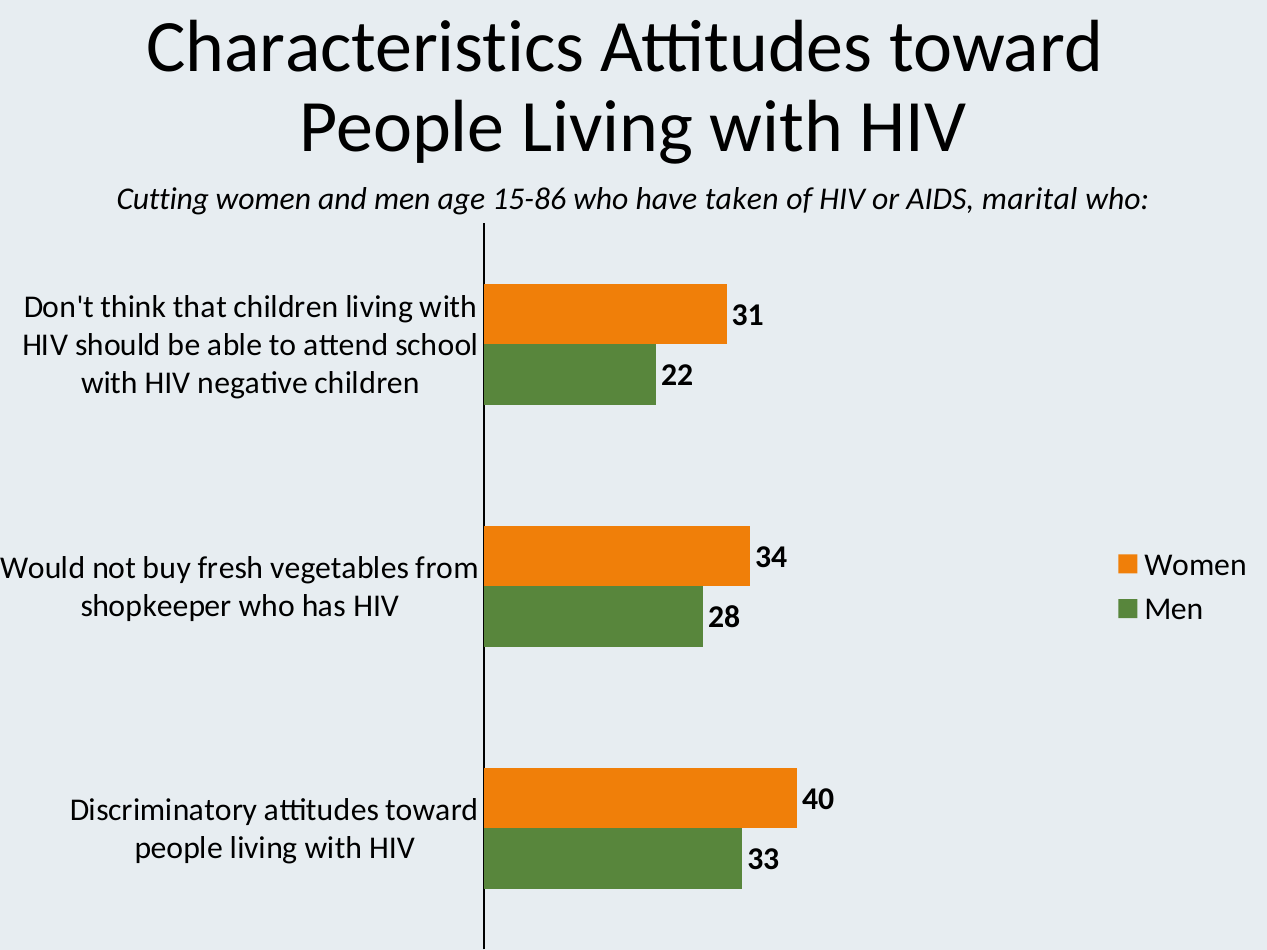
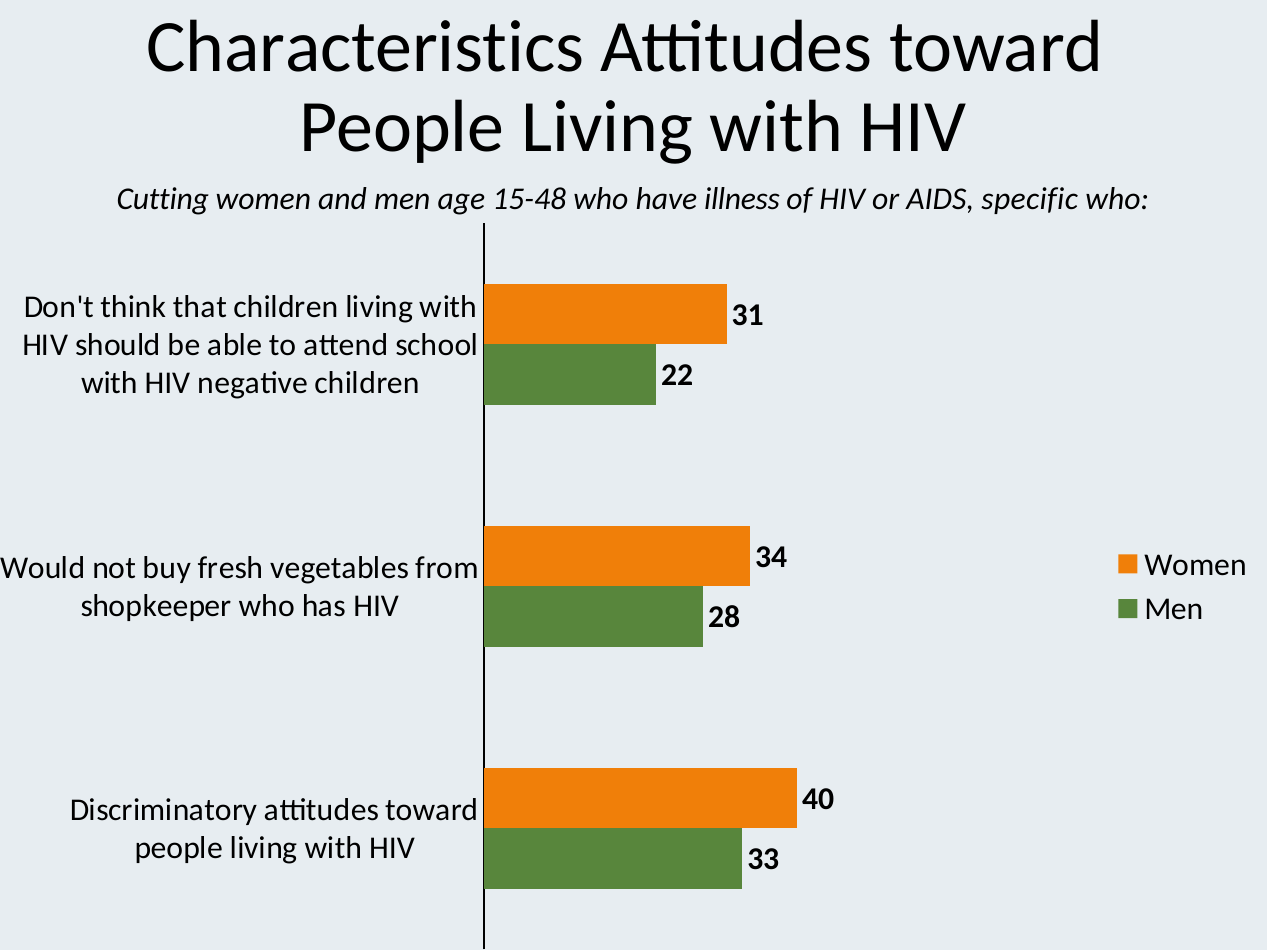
15-86: 15-86 -> 15-48
taken: taken -> illness
marital: marital -> specific
